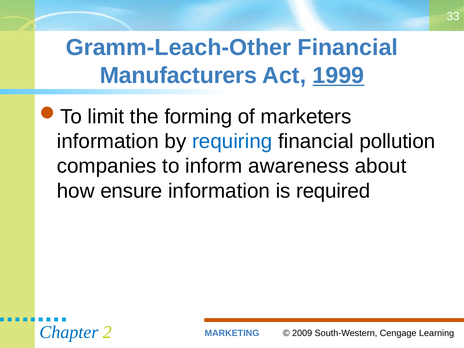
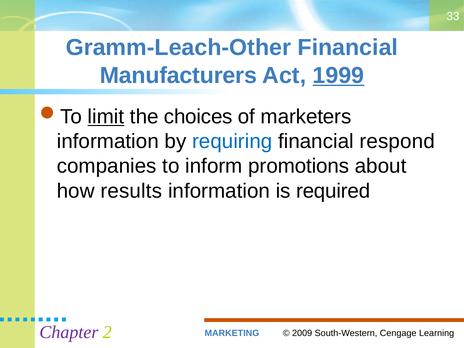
limit underline: none -> present
forming: forming -> choices
pollution: pollution -> respond
awareness: awareness -> promotions
ensure: ensure -> results
Chapter colour: blue -> purple
